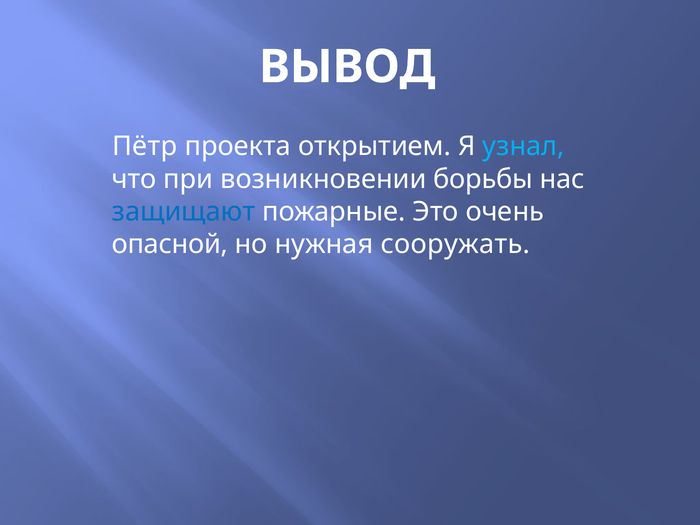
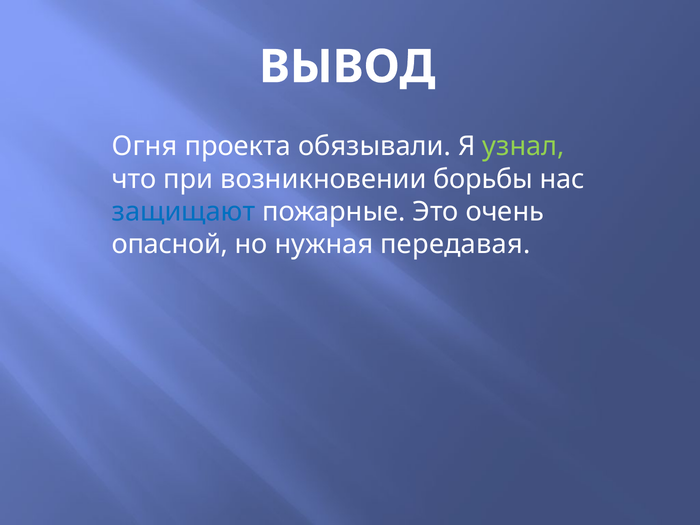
Пётр: Пётр -> Огня
открытием: открытием -> обязывали
узнал colour: light blue -> light green
сооружать: сооружать -> передавая
